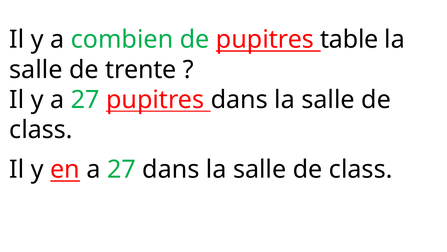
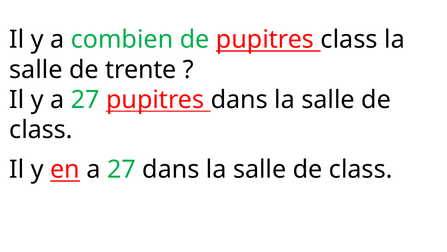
pupitres table: table -> class
